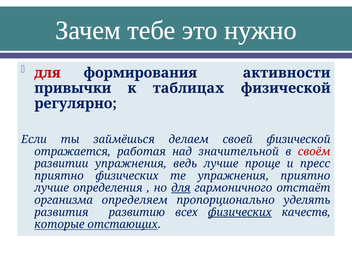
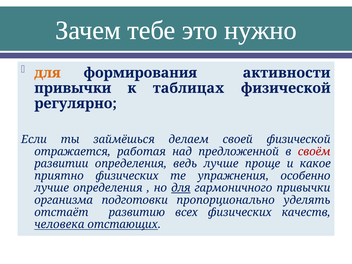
для at (48, 73) colour: red -> orange
значительной: значительной -> предложенной
развитии упражнения: упражнения -> определения
пресс: пресс -> какое
упражнения приятно: приятно -> особенно
гармоничного отстаёт: отстаёт -> привычки
определяем: определяем -> подготовки
развития: развития -> отстаёт
физических at (240, 212) underline: present -> none
которые: которые -> человека
